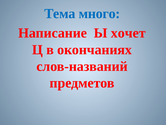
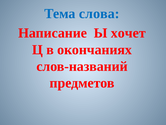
много: много -> слова
